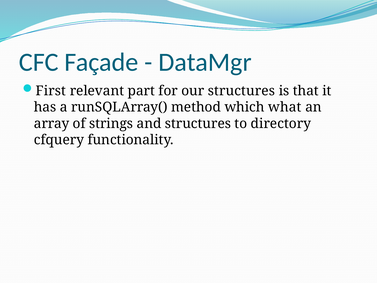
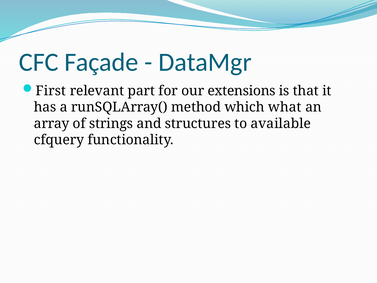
our structures: structures -> extensions
directory: directory -> available
